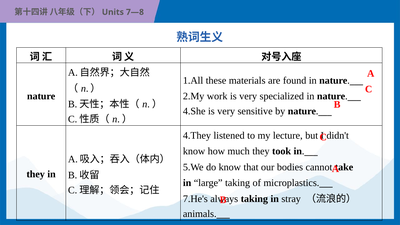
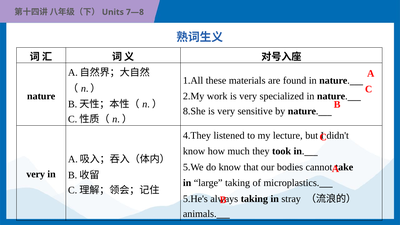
4.She: 4.She -> 8.She
they at (36, 174): they -> very
7.He's: 7.He's -> 5.He's
